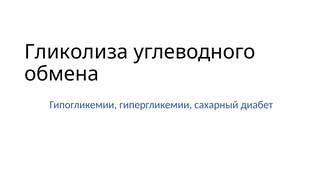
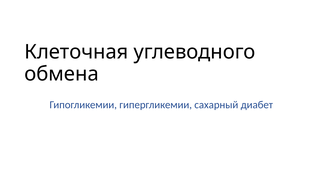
Гликолиза: Гликолиза -> Клеточная
